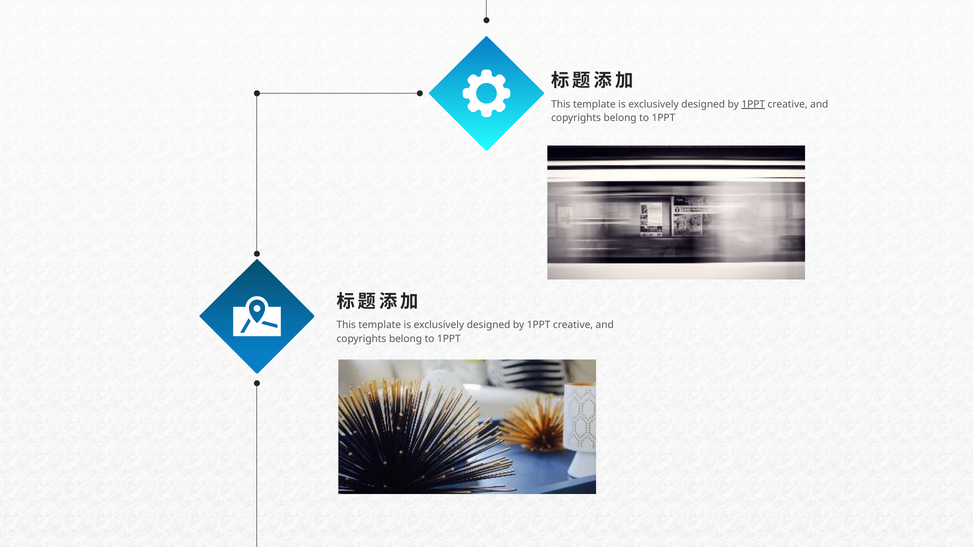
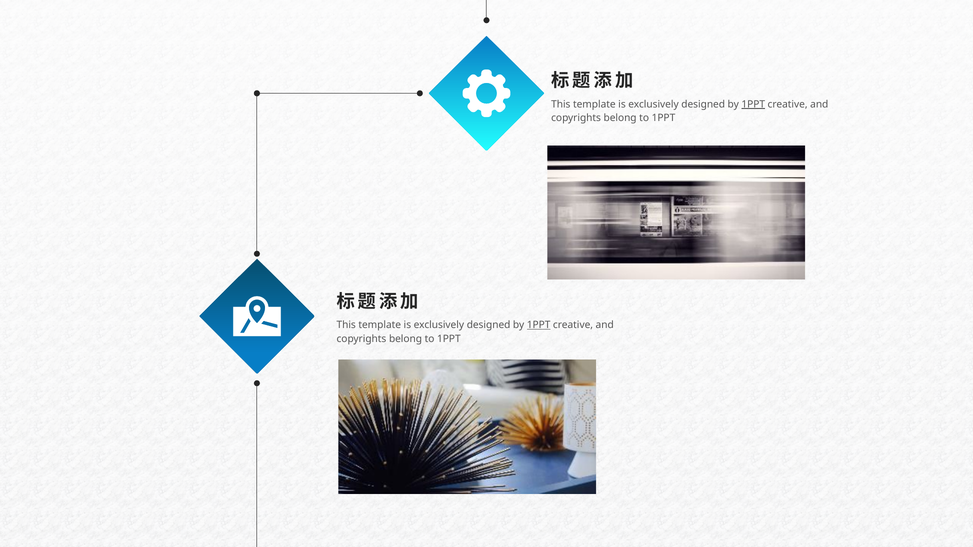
1PPT at (539, 325) underline: none -> present
